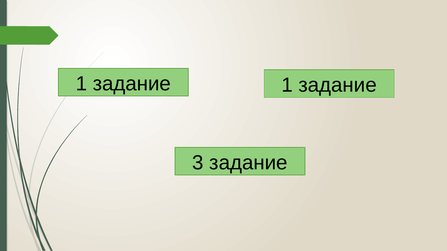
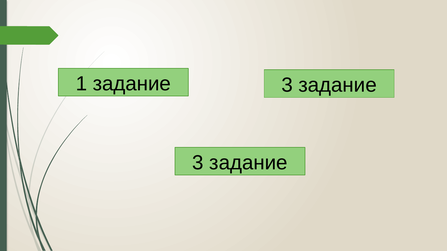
1 задание 1: 1 -> 3
